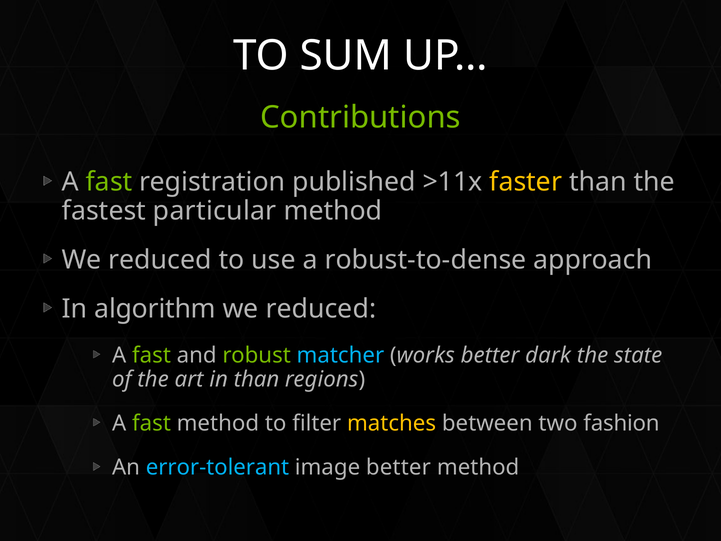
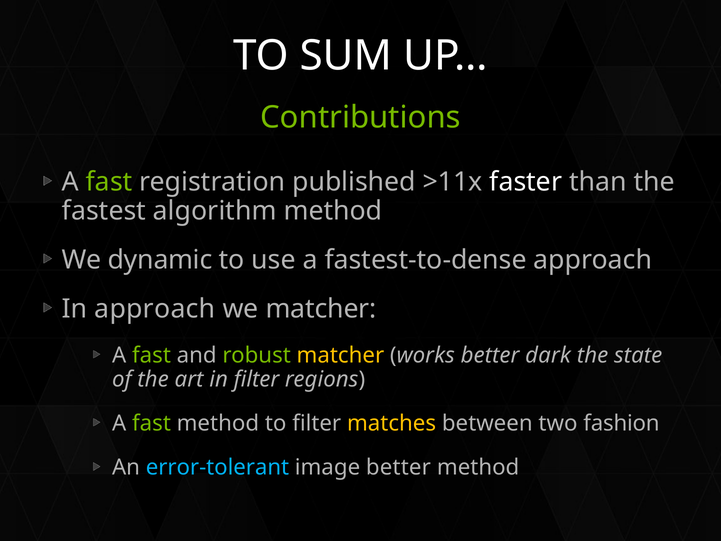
faster colour: yellow -> white
particular: particular -> algorithm
reduced at (160, 260): reduced -> dynamic
robust-to-dense: robust-to-dense -> fastest-to-dense
In algorithm: algorithm -> approach
reduced at (321, 309): reduced -> matcher
matcher at (340, 355) colour: light blue -> yellow
in than: than -> filter
